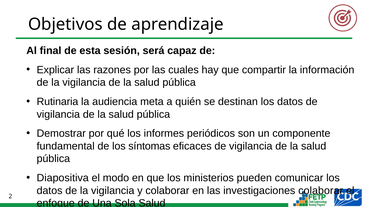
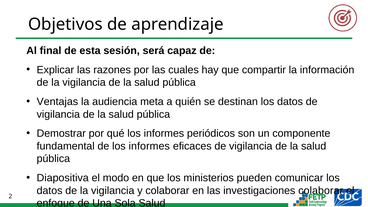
Rutinaria: Rutinaria -> Ventajas
de los síntomas: síntomas -> informes
